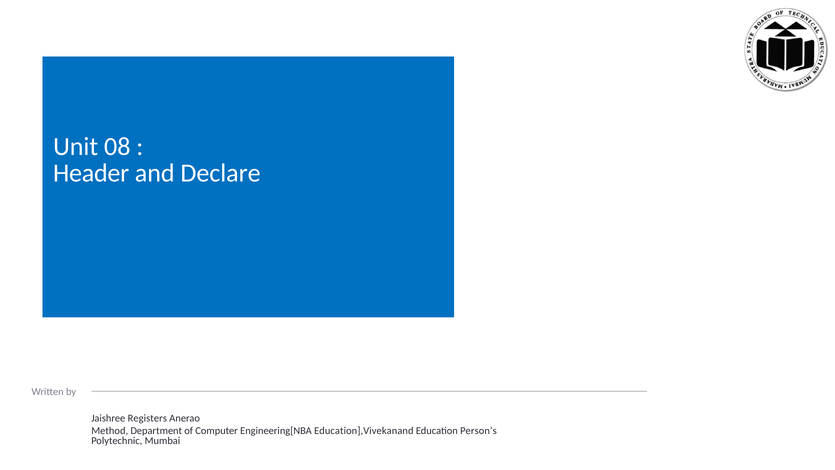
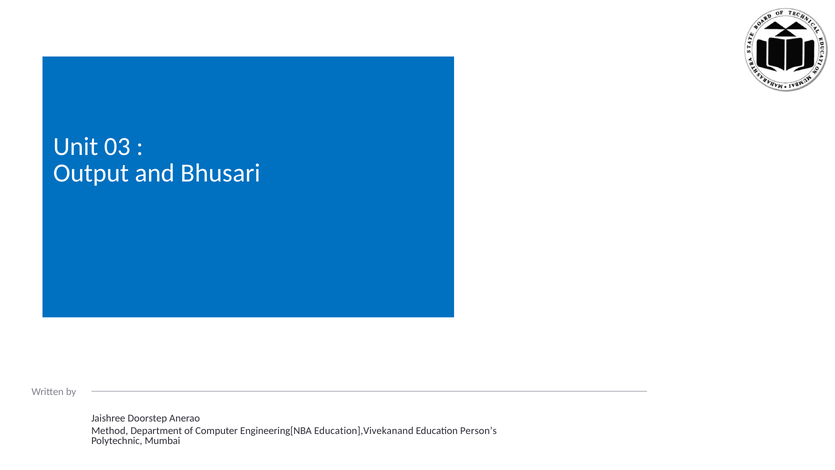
08: 08 -> 03
Header: Header -> Output
Declare: Declare -> Bhusari
Registers: Registers -> Doorstep
